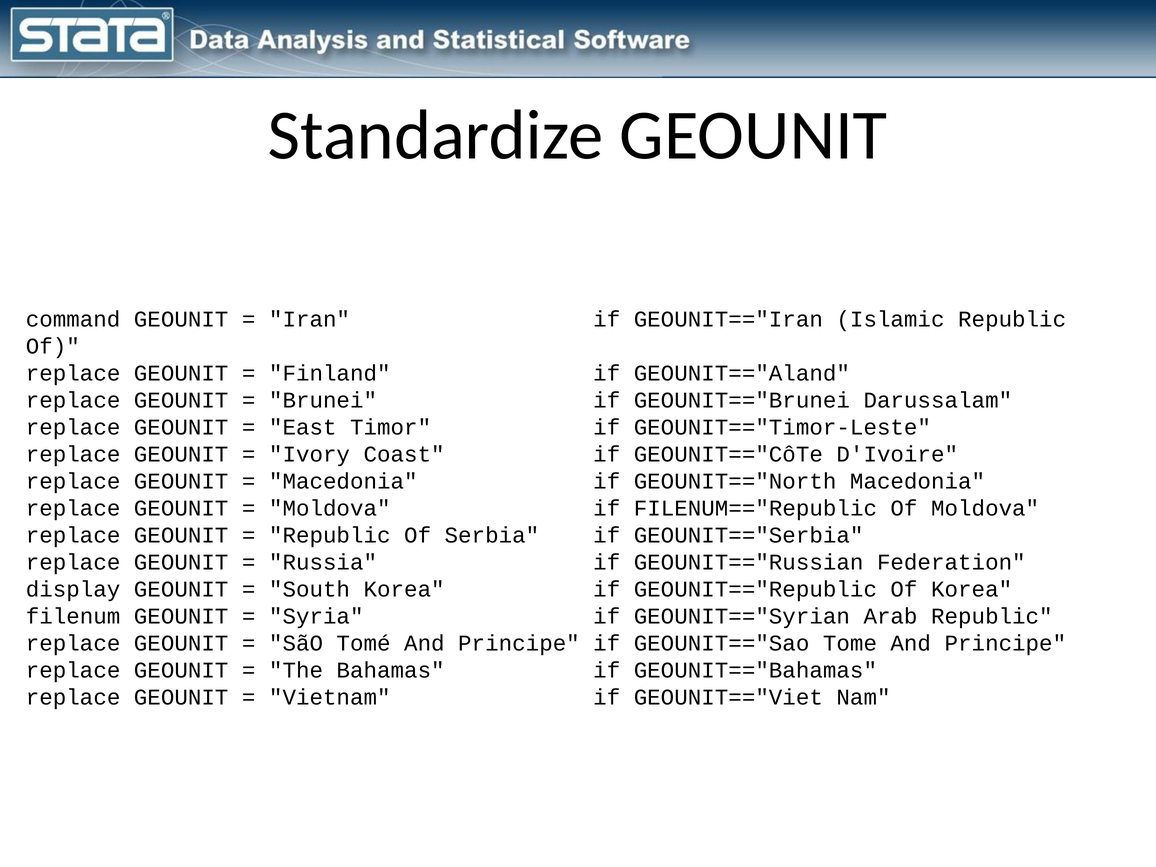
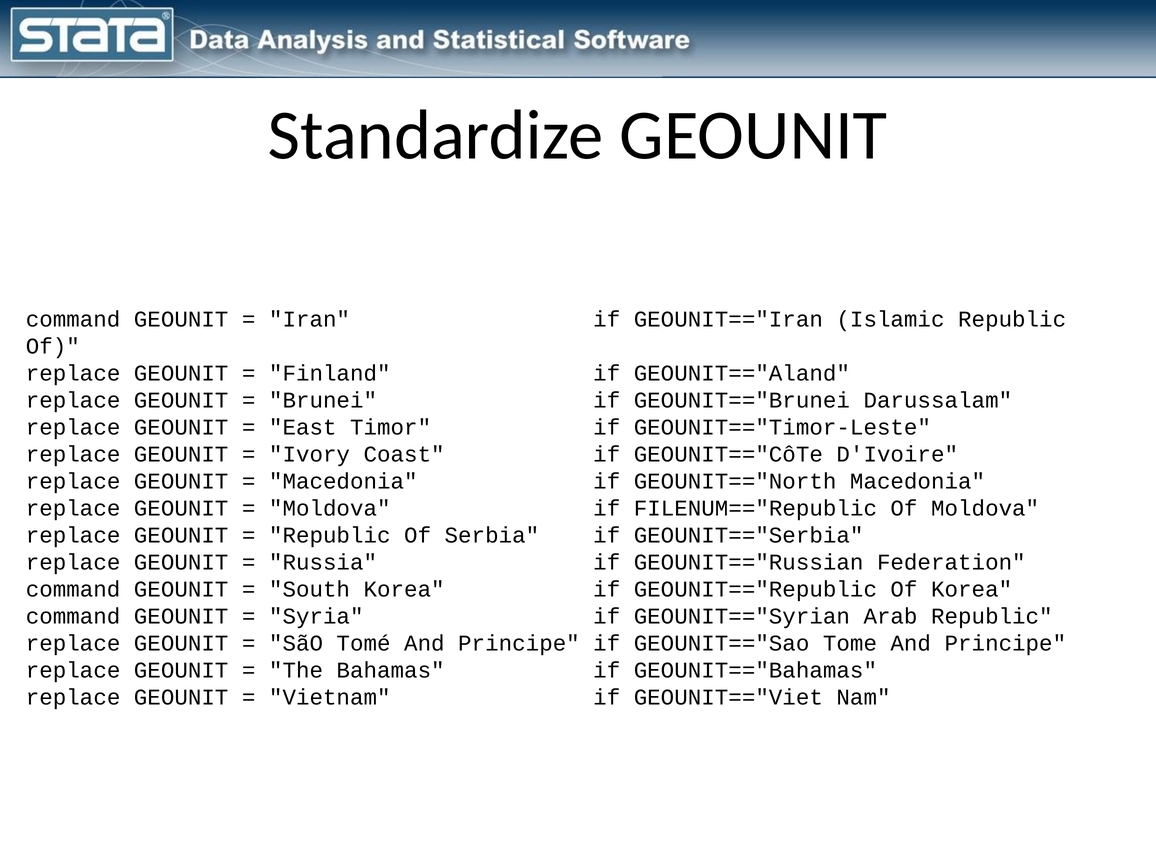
display at (73, 589): display -> command
filenum at (73, 616): filenum -> command
